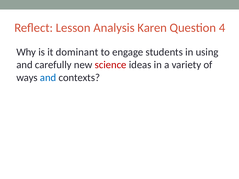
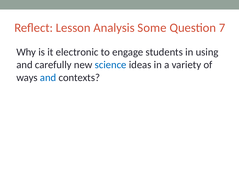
Karen: Karen -> Some
4: 4 -> 7
dominant: dominant -> electronic
science colour: red -> blue
